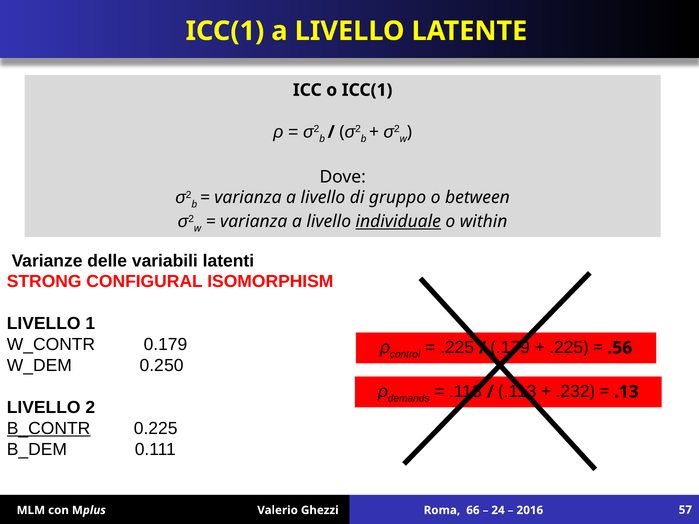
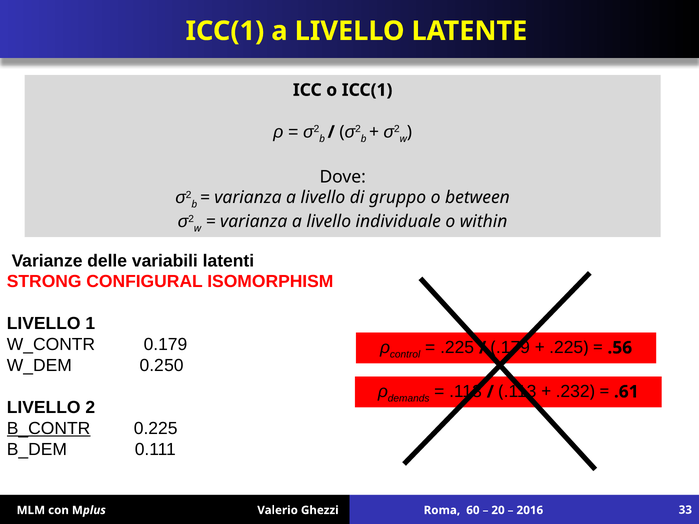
individuale underline: present -> none
.13: .13 -> .61
66: 66 -> 60
24: 24 -> 20
57: 57 -> 33
